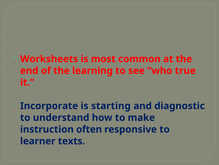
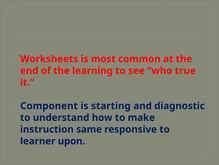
Incorporate: Incorporate -> Component
often: often -> same
texts: texts -> upon
